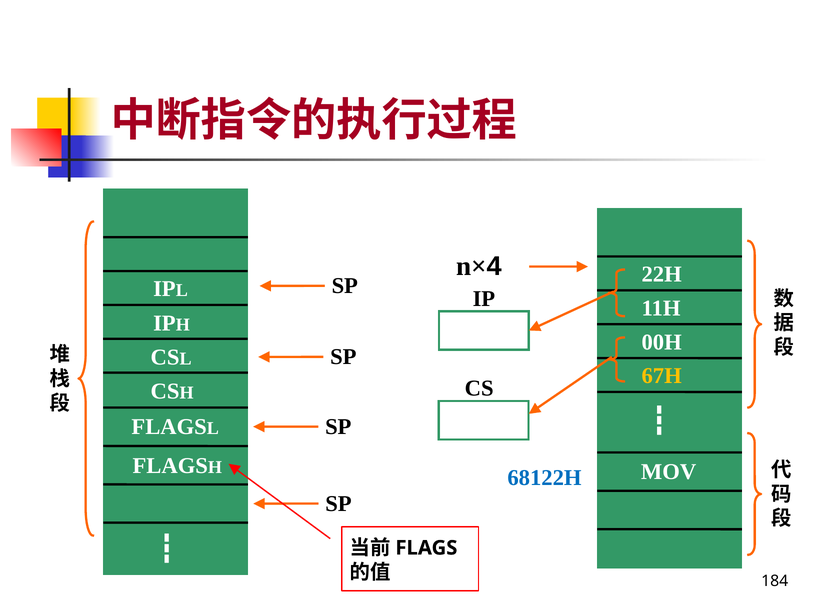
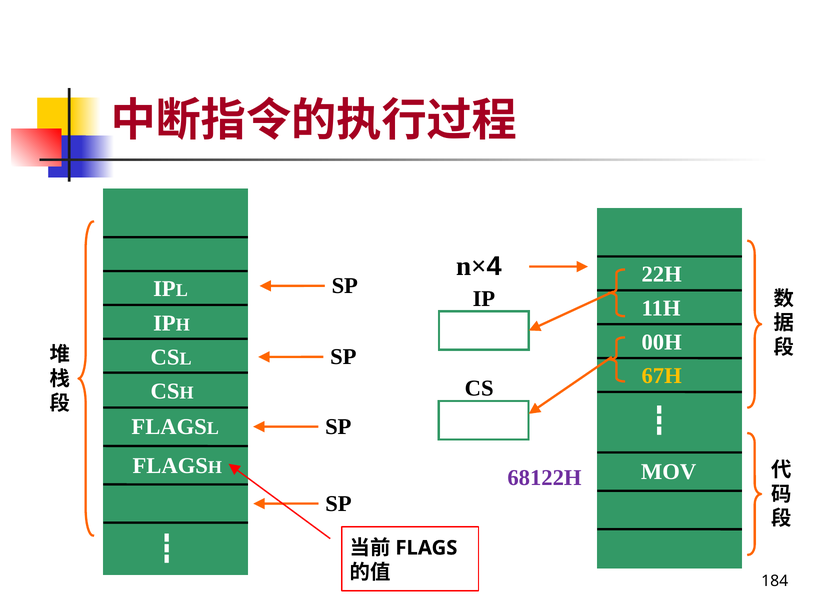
68122H colour: blue -> purple
